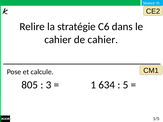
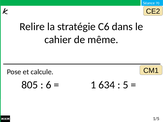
de cahier: cahier -> même
3: 3 -> 6
